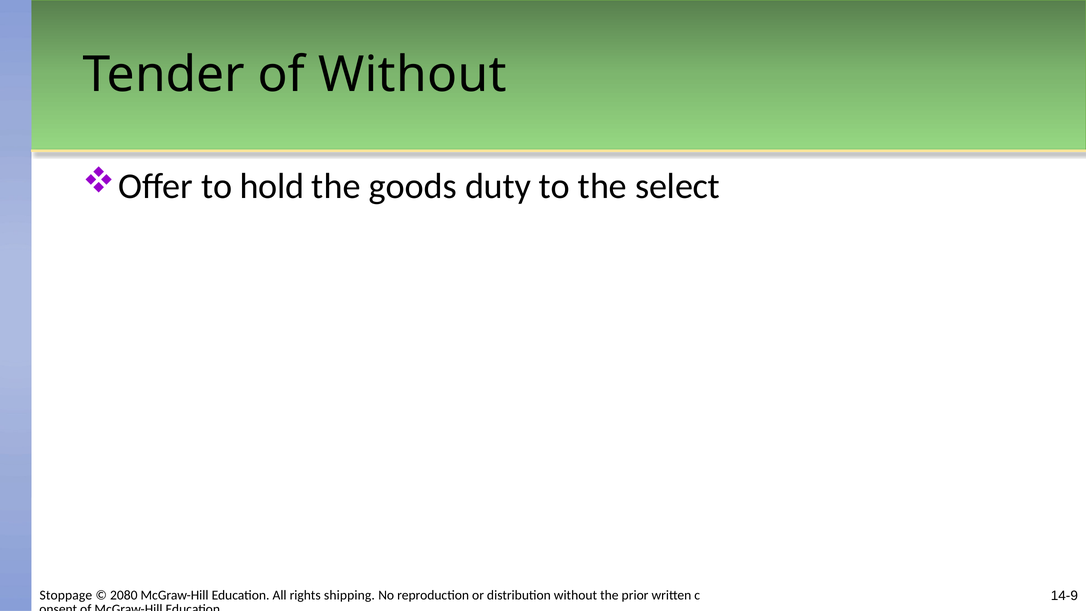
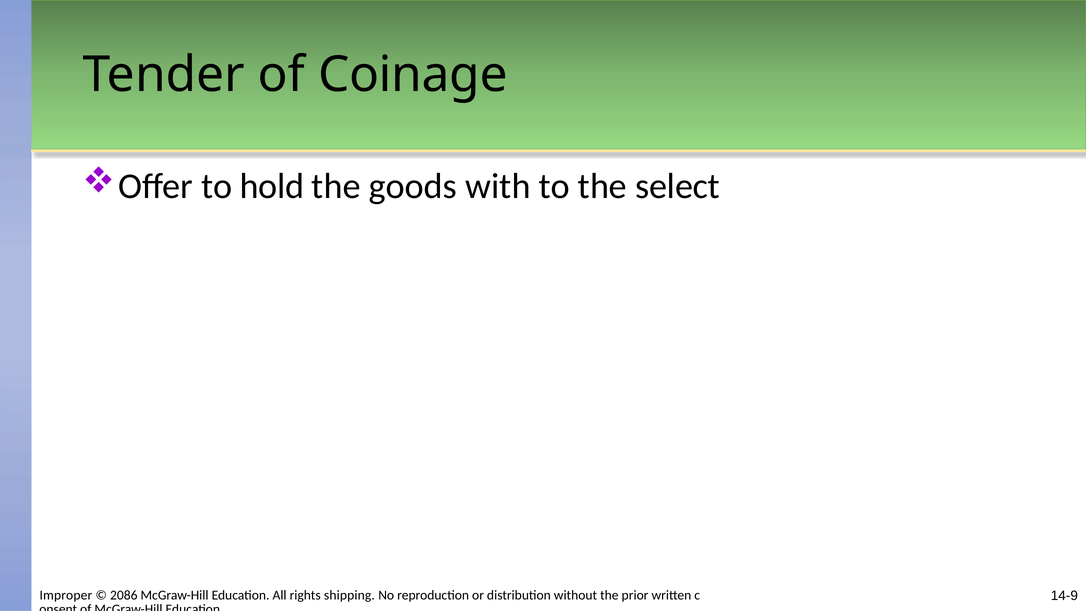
of Without: Without -> Coinage
duty: duty -> with
Stoppage: Stoppage -> Improper
2080: 2080 -> 2086
